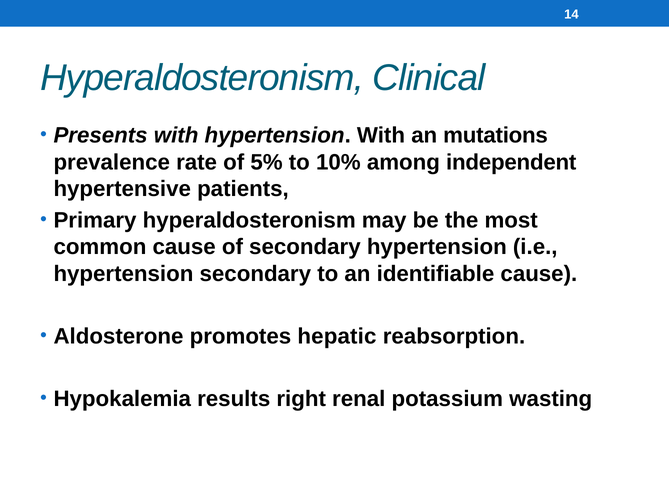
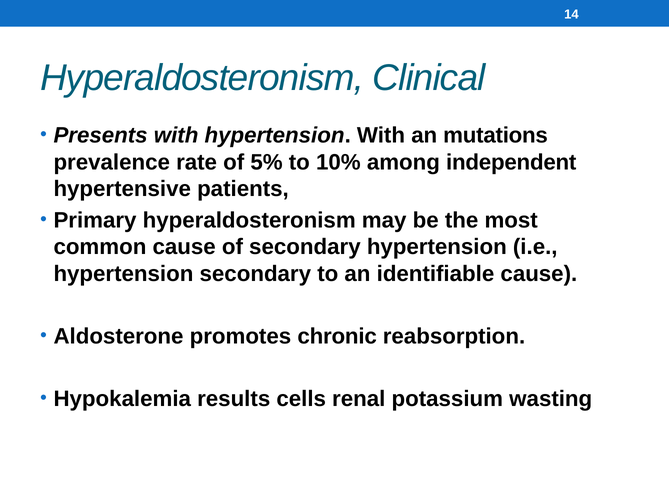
hepatic: hepatic -> chronic
right: right -> cells
